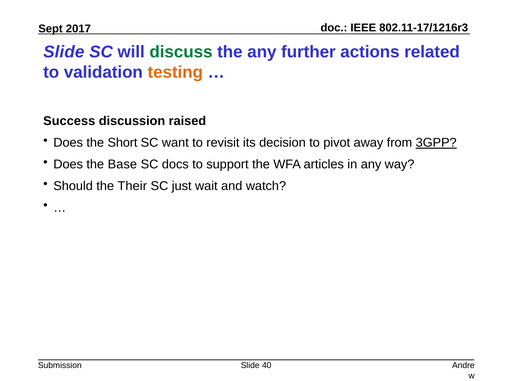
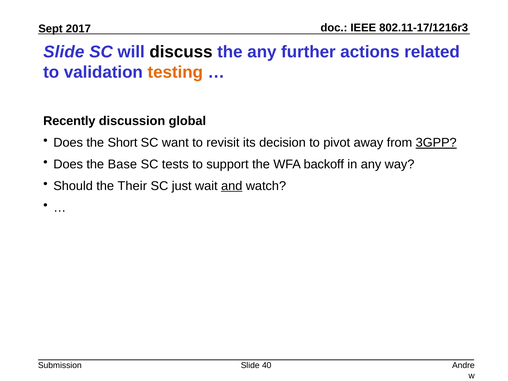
discuss colour: green -> black
Success: Success -> Recently
raised: raised -> global
docs: docs -> tests
articles: articles -> backoff
and underline: none -> present
